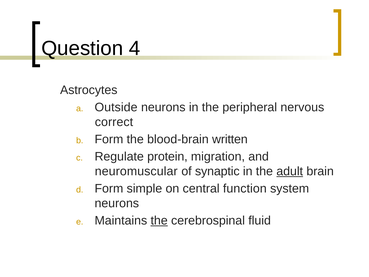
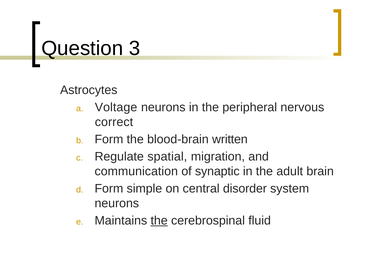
4: 4 -> 3
Outside: Outside -> Voltage
protein: protein -> spatial
neuromuscular: neuromuscular -> communication
adult underline: present -> none
function: function -> disorder
